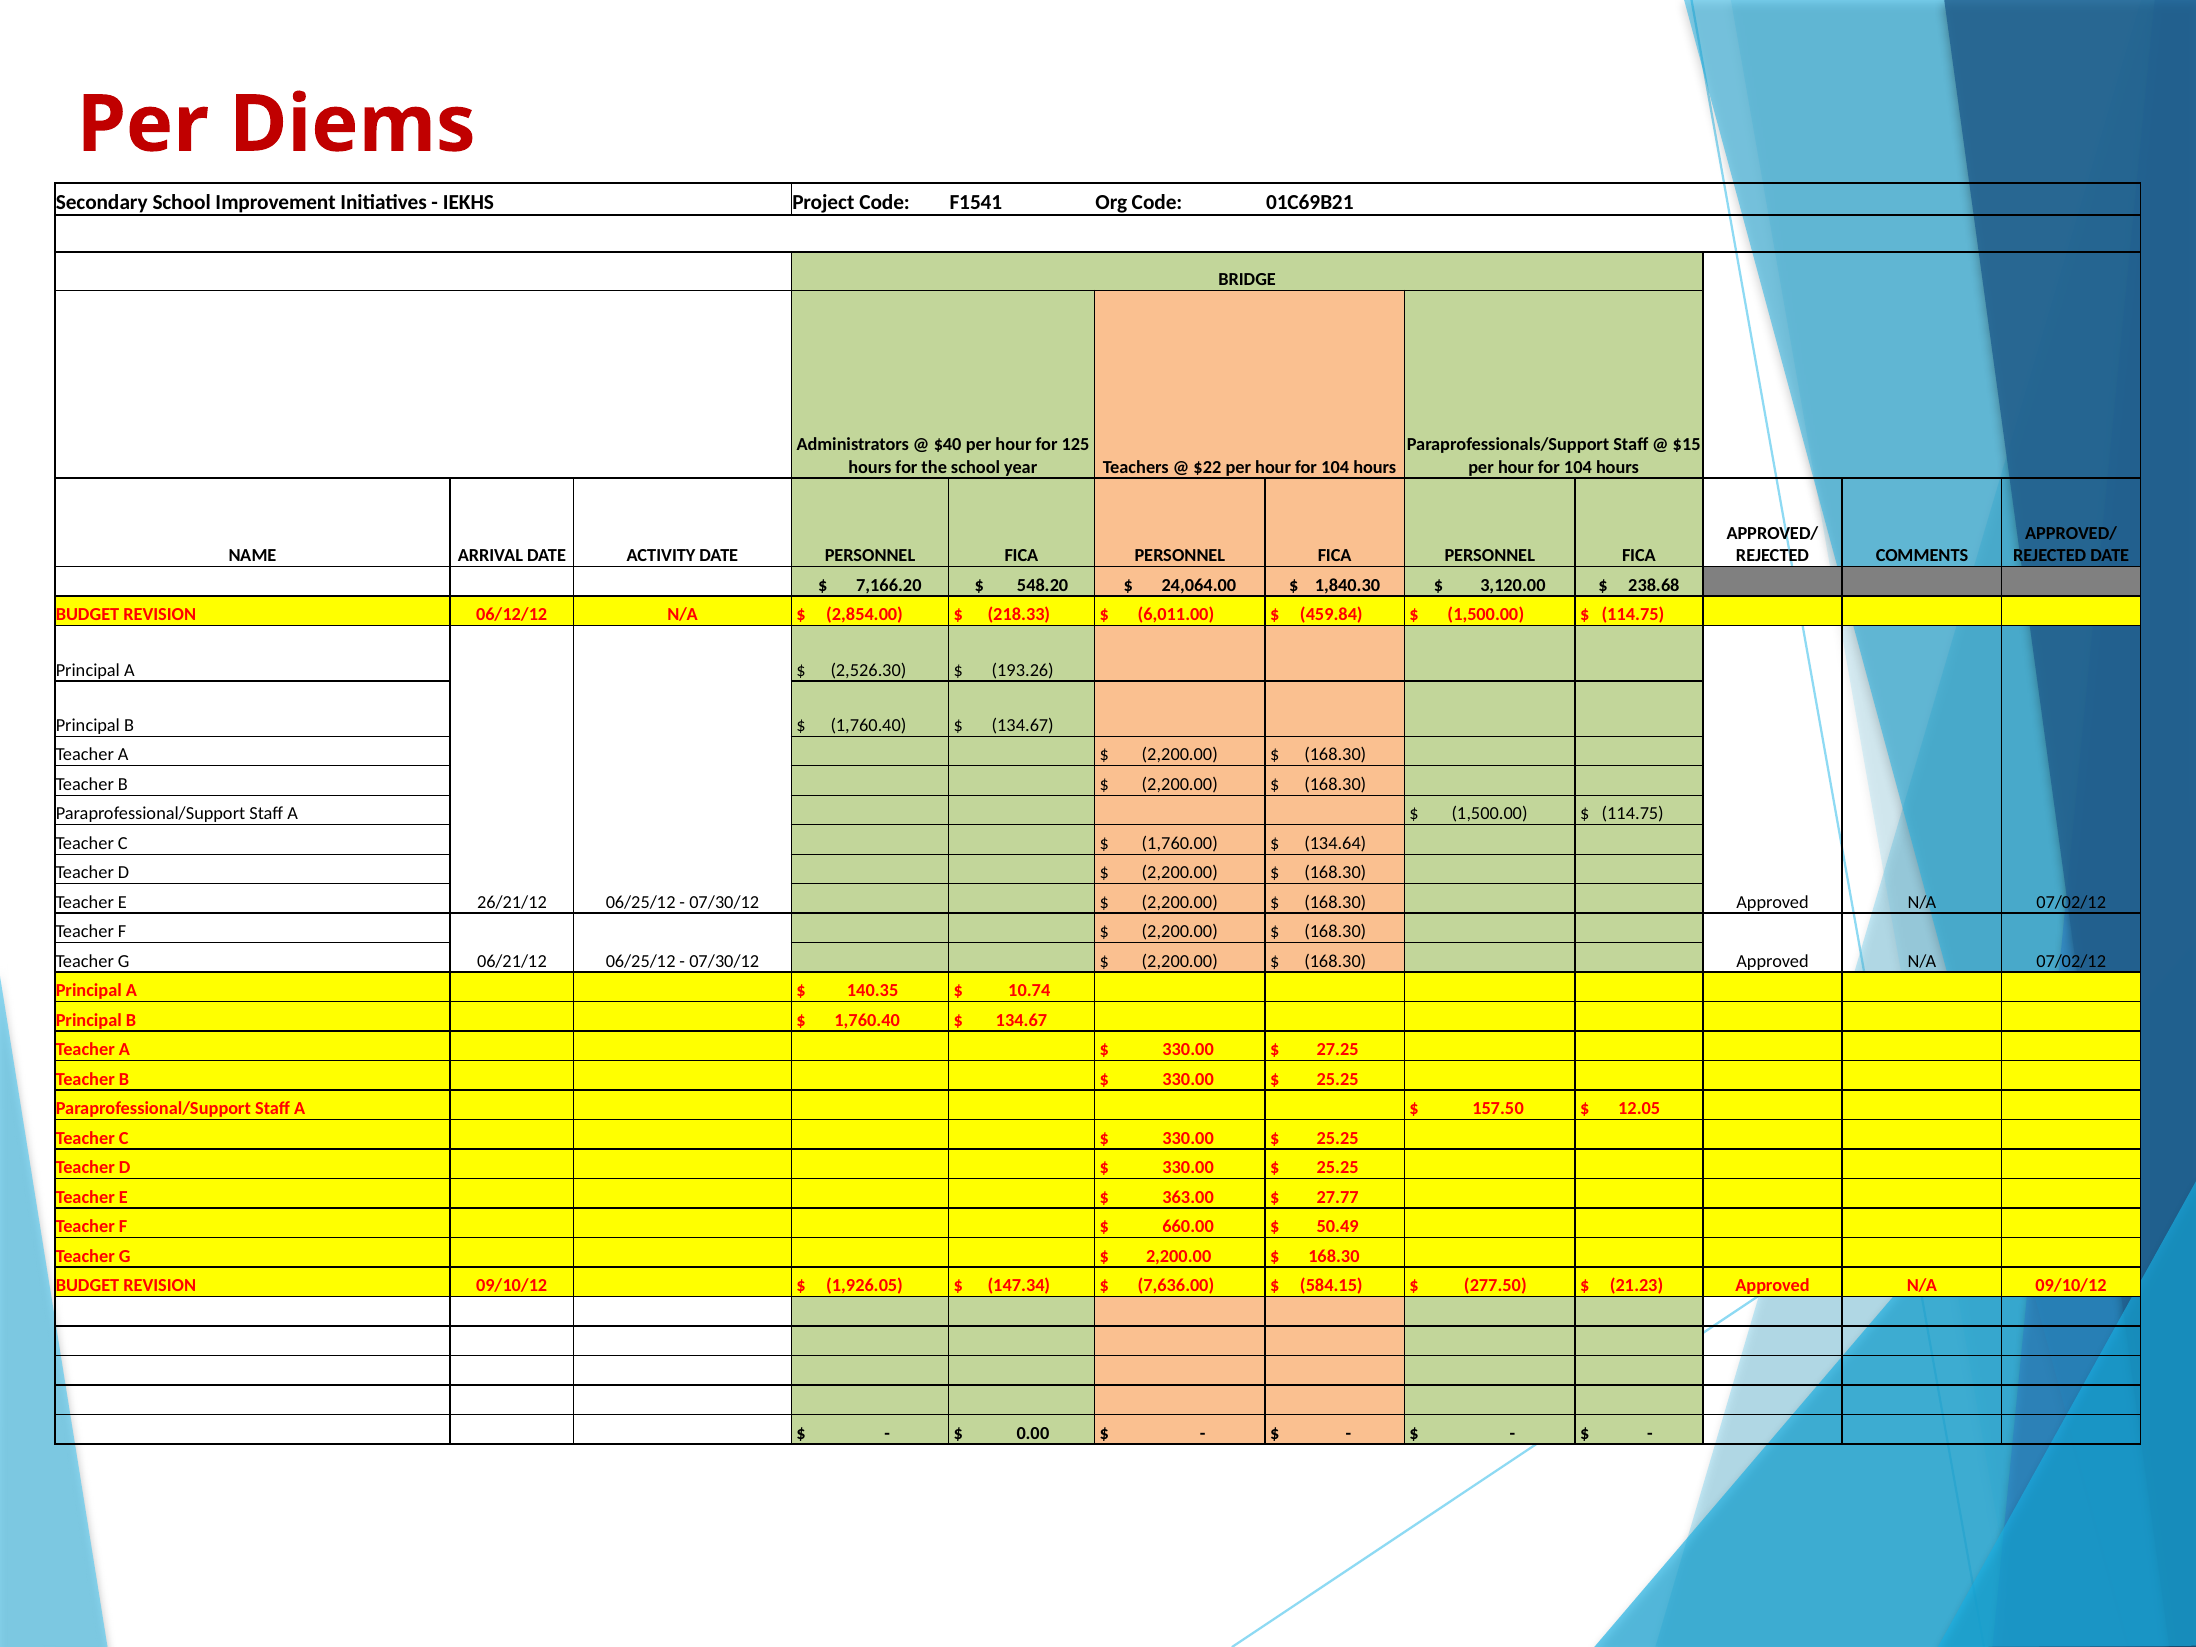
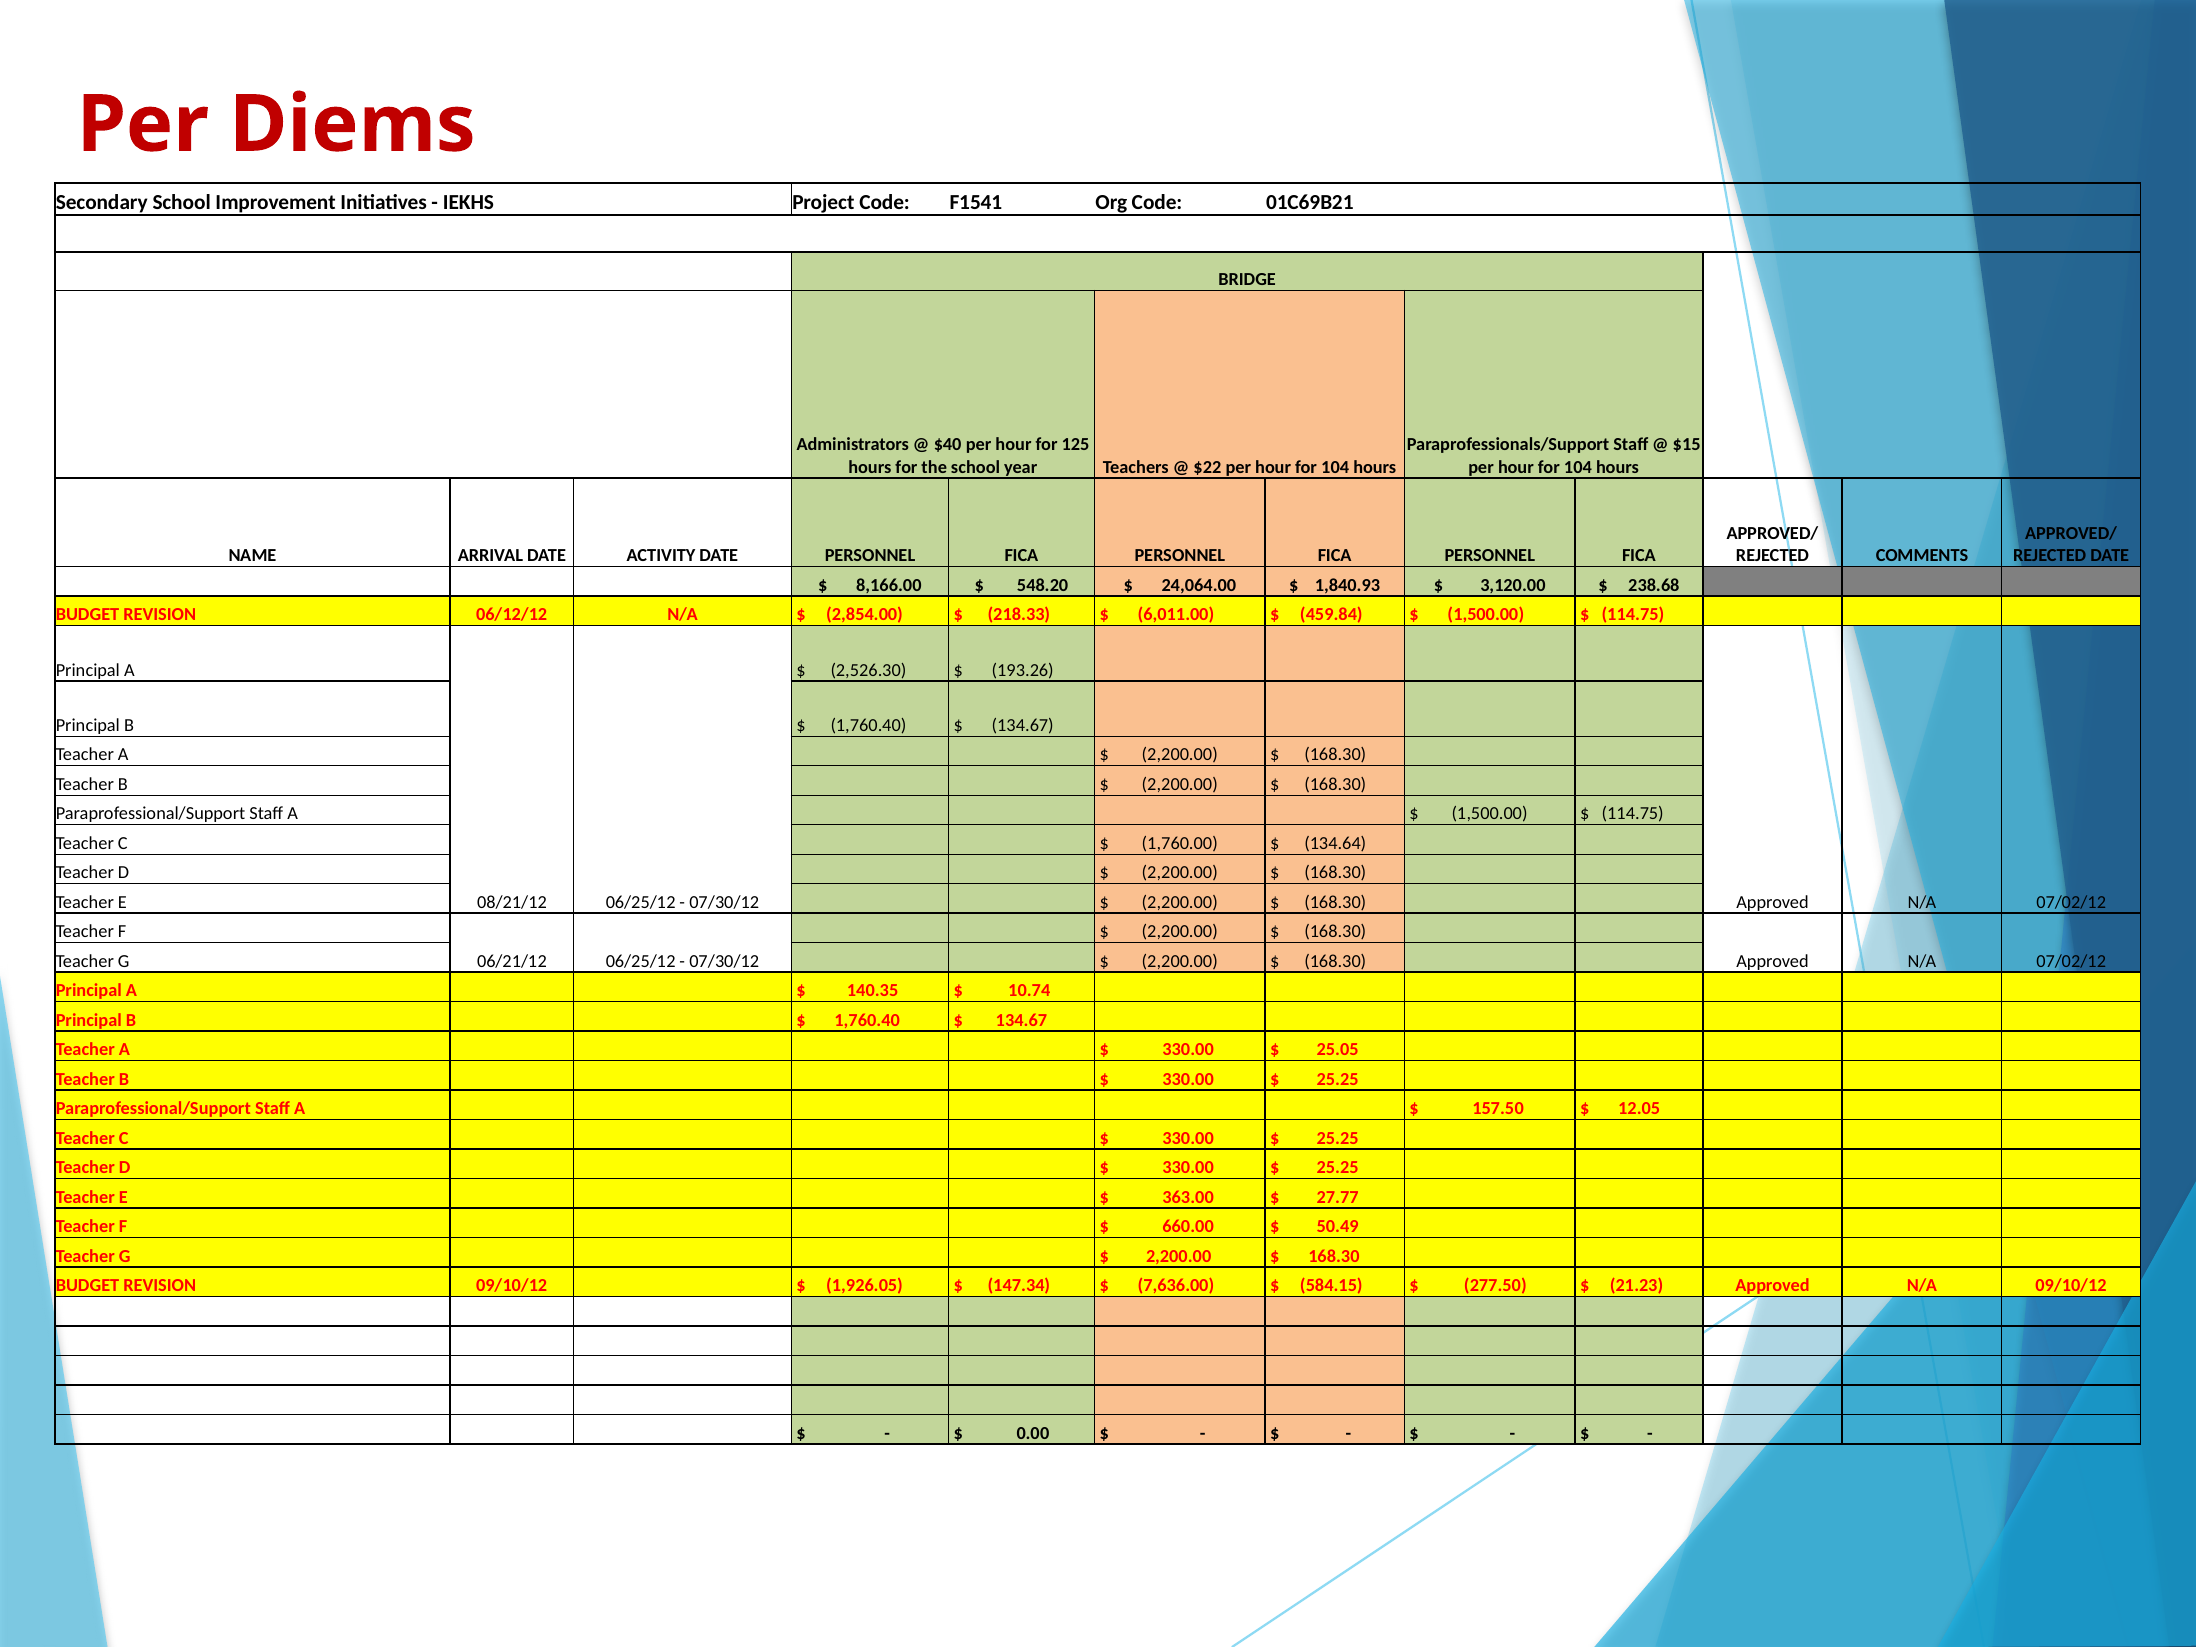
7,166.20: 7,166.20 -> 8,166.00
1,840.30: 1,840.30 -> 1,840.93
26/21/12: 26/21/12 -> 08/21/12
27.25: 27.25 -> 25.05
